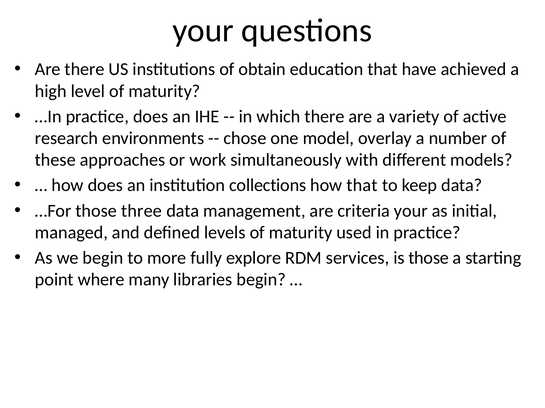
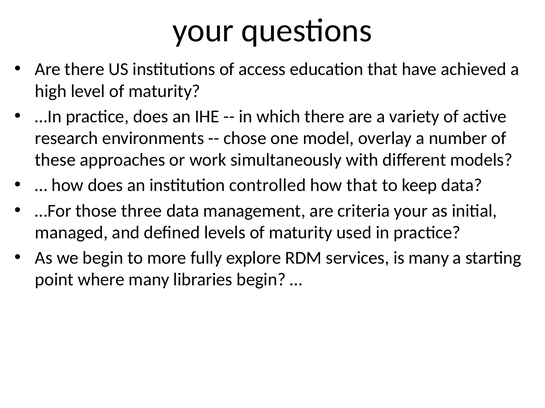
obtain: obtain -> access
collections: collections -> controlled
is those: those -> many
